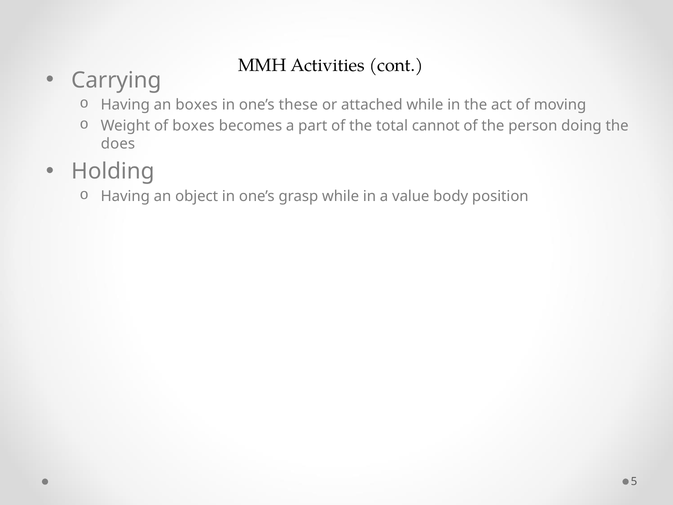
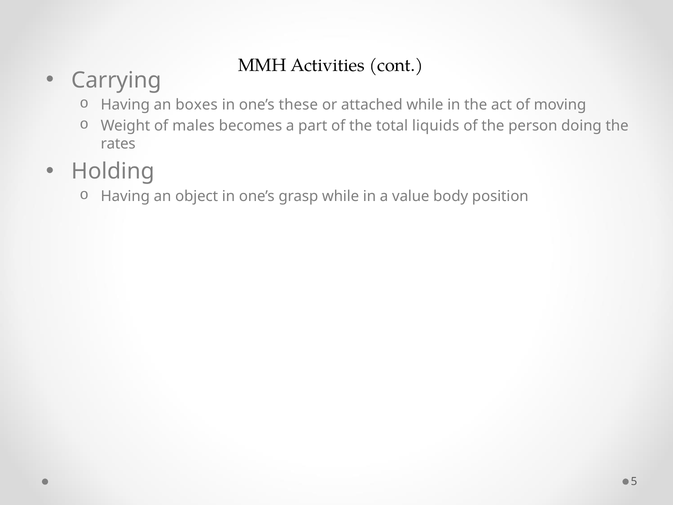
of boxes: boxes -> males
cannot: cannot -> liquids
does: does -> rates
